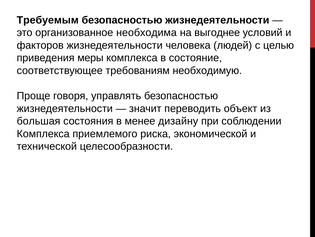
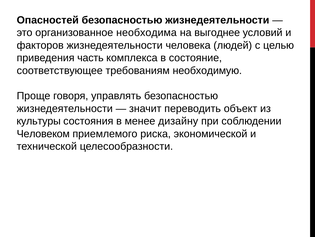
Требуемым: Требуемым -> Опасностей
меры: меры -> часть
большая: большая -> культуры
Комплекса at (43, 133): Комплекса -> Человеком
